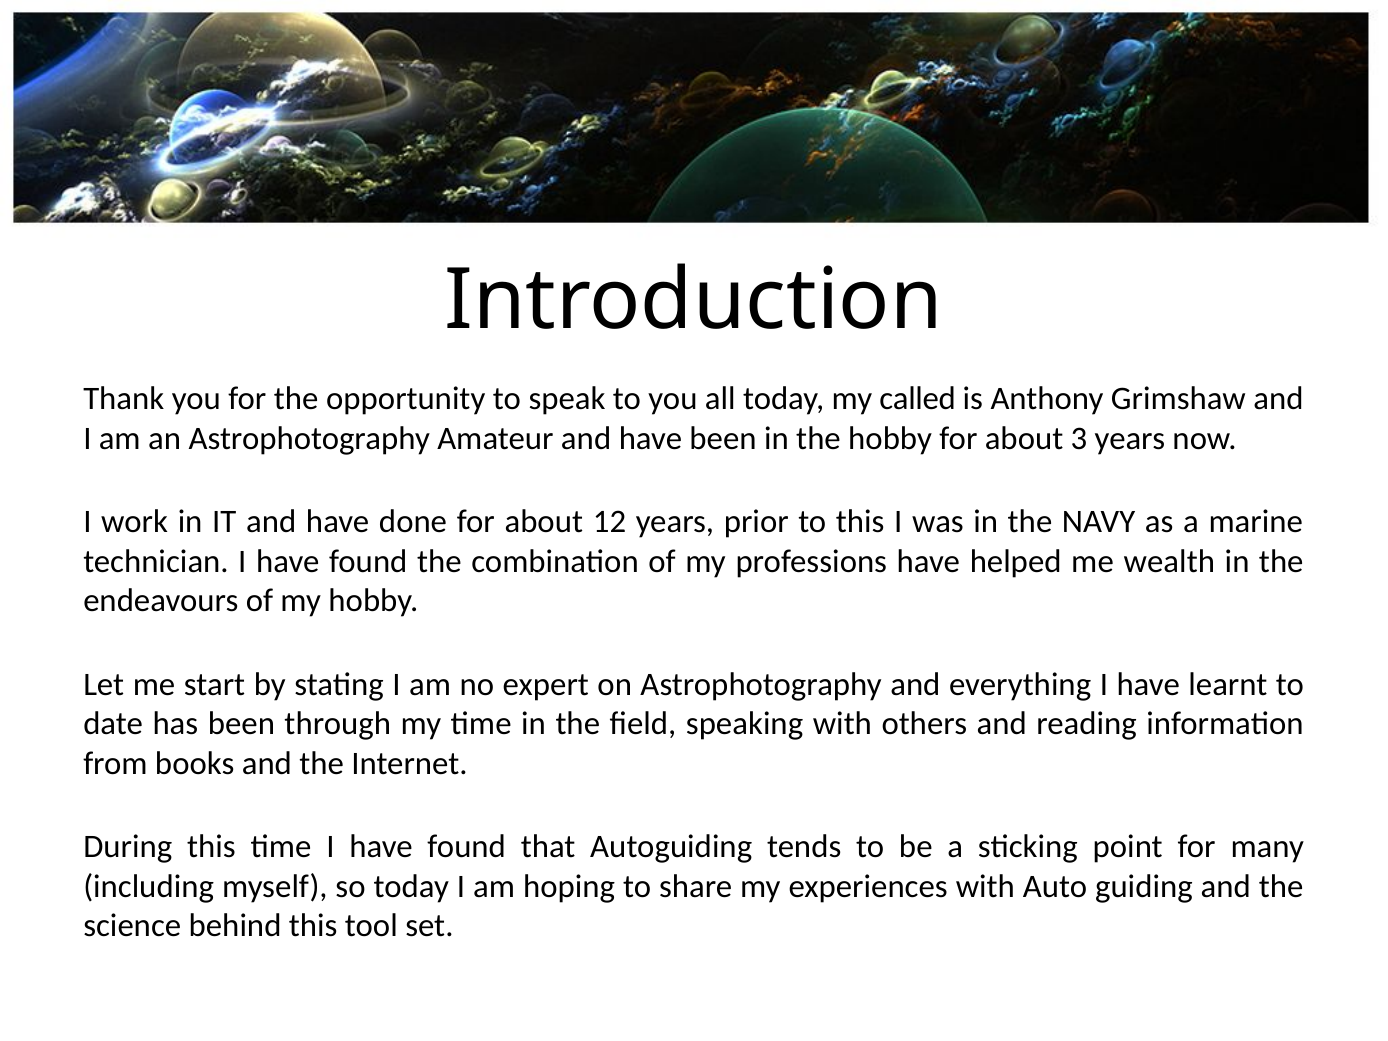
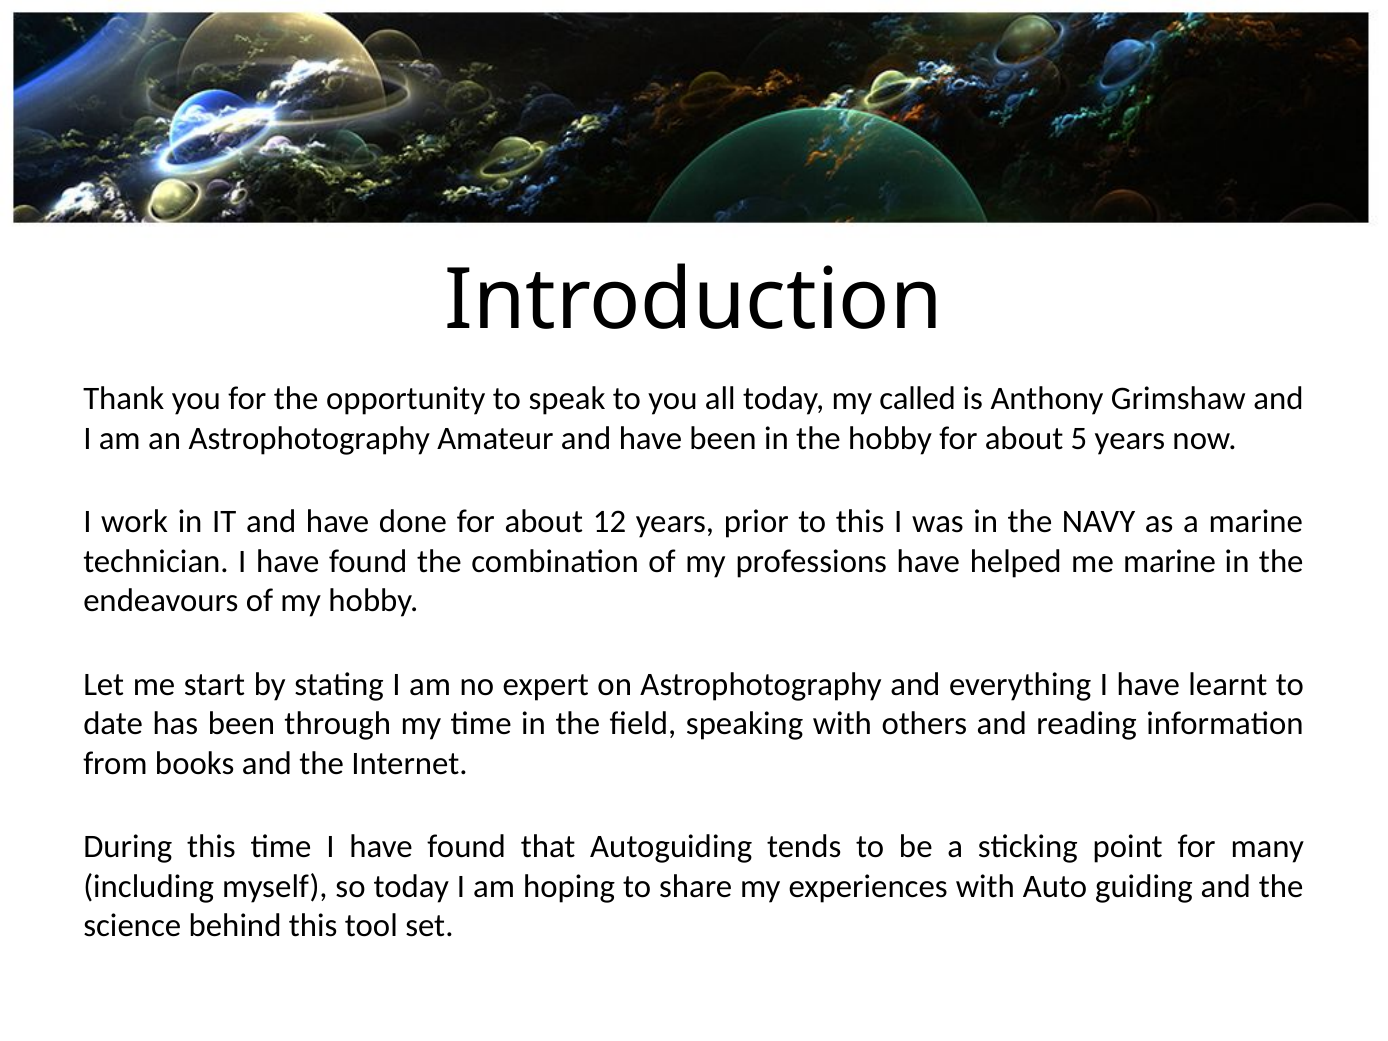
3: 3 -> 5
me wealth: wealth -> marine
